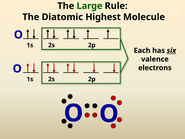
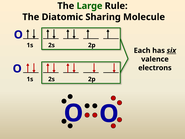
Highest: Highest -> Sharing
